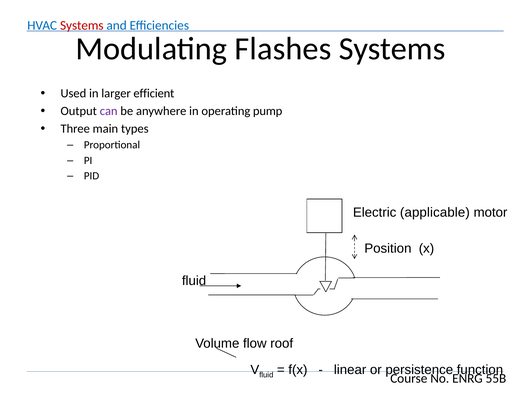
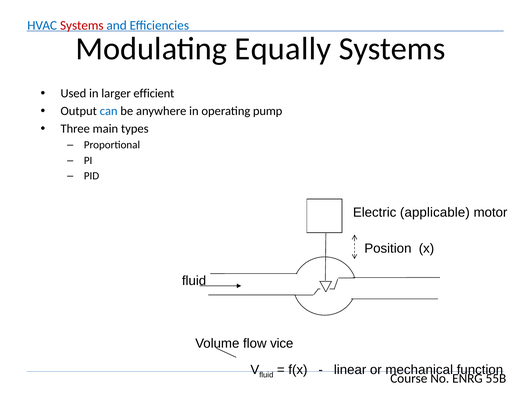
Flashes: Flashes -> Equally
can colour: purple -> blue
roof: roof -> vice
persistence: persistence -> mechanical
